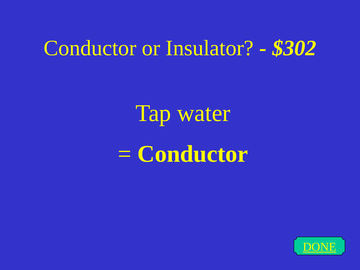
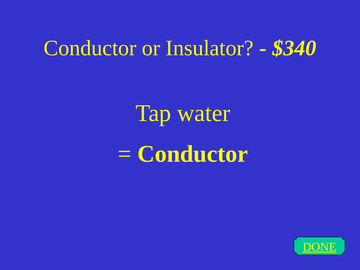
$302: $302 -> $340
